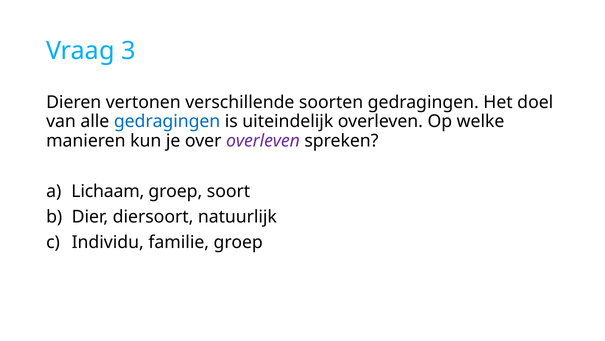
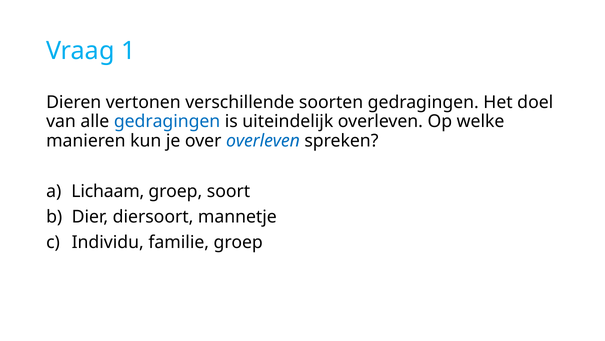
3: 3 -> 1
overleven at (263, 140) colour: purple -> blue
natuurlijk: natuurlijk -> mannetje
